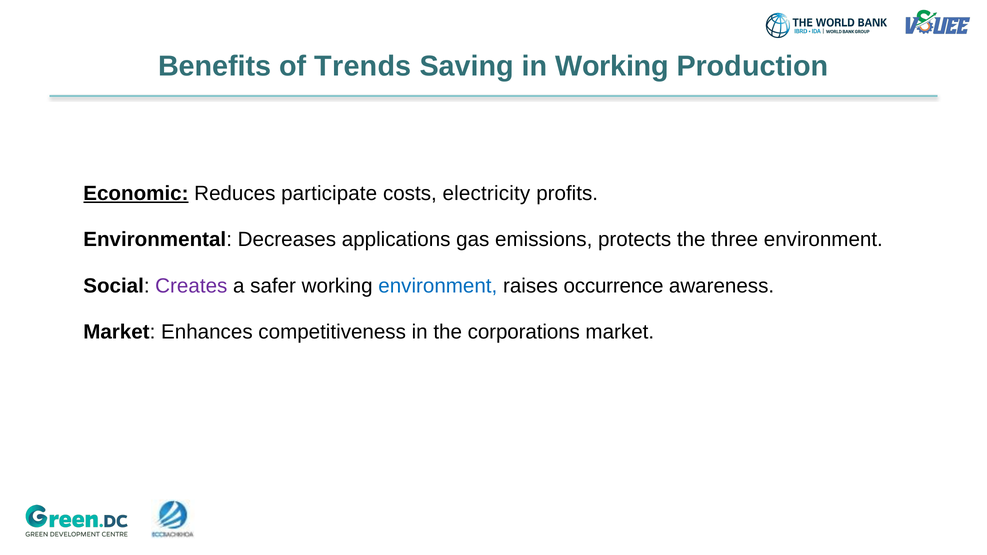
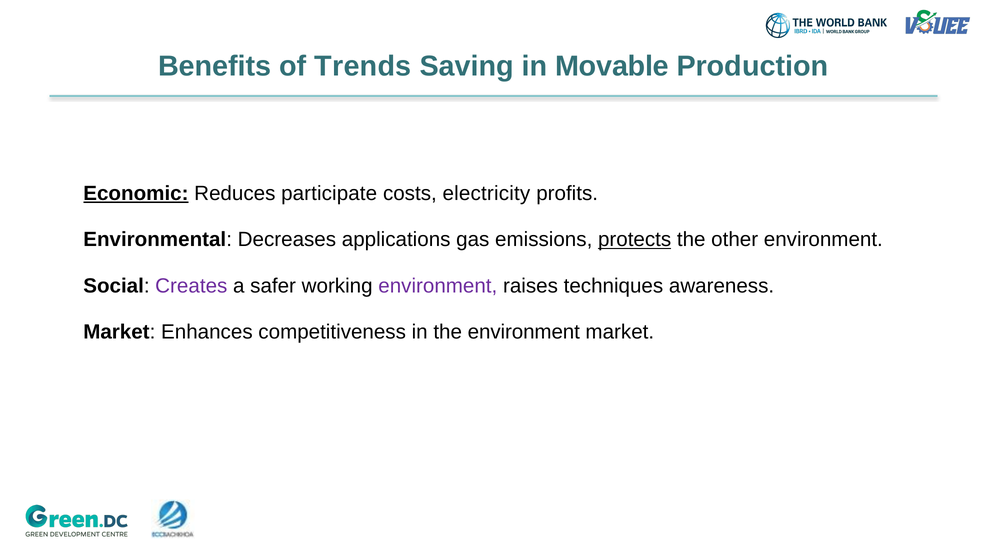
in Working: Working -> Movable
protects underline: none -> present
three: three -> other
environment at (438, 286) colour: blue -> purple
occurrence: occurrence -> techniques
the corporations: corporations -> environment
